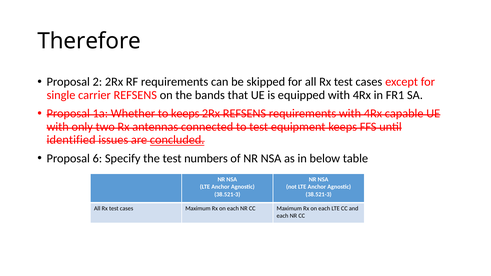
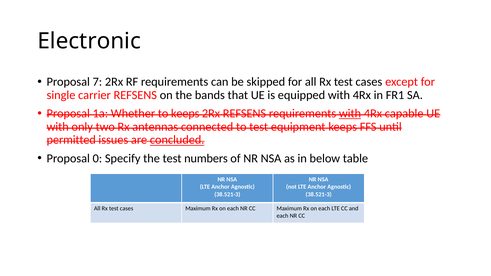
Therefore: Therefore -> Electronic
2: 2 -> 7
with at (350, 114) underline: none -> present
identified: identified -> permitted
6: 6 -> 0
